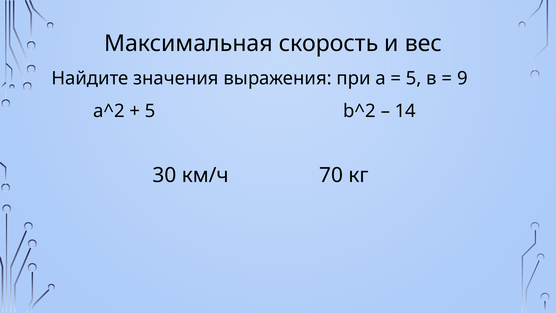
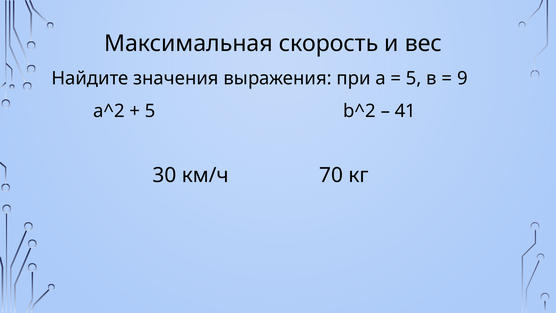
14: 14 -> 41
